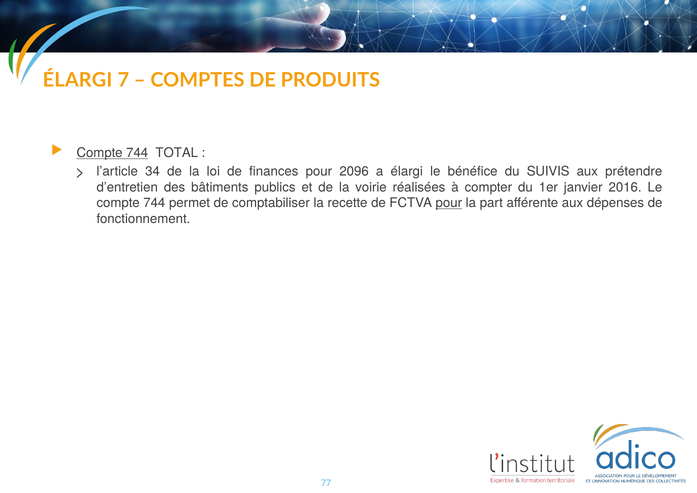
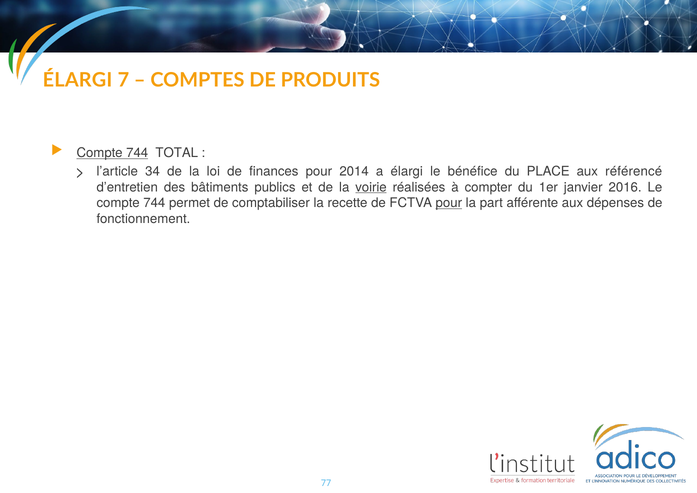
2096: 2096 -> 2014
SUIVIS: SUIVIS -> PLACE
prétendre: prétendre -> référencé
voirie underline: none -> present
